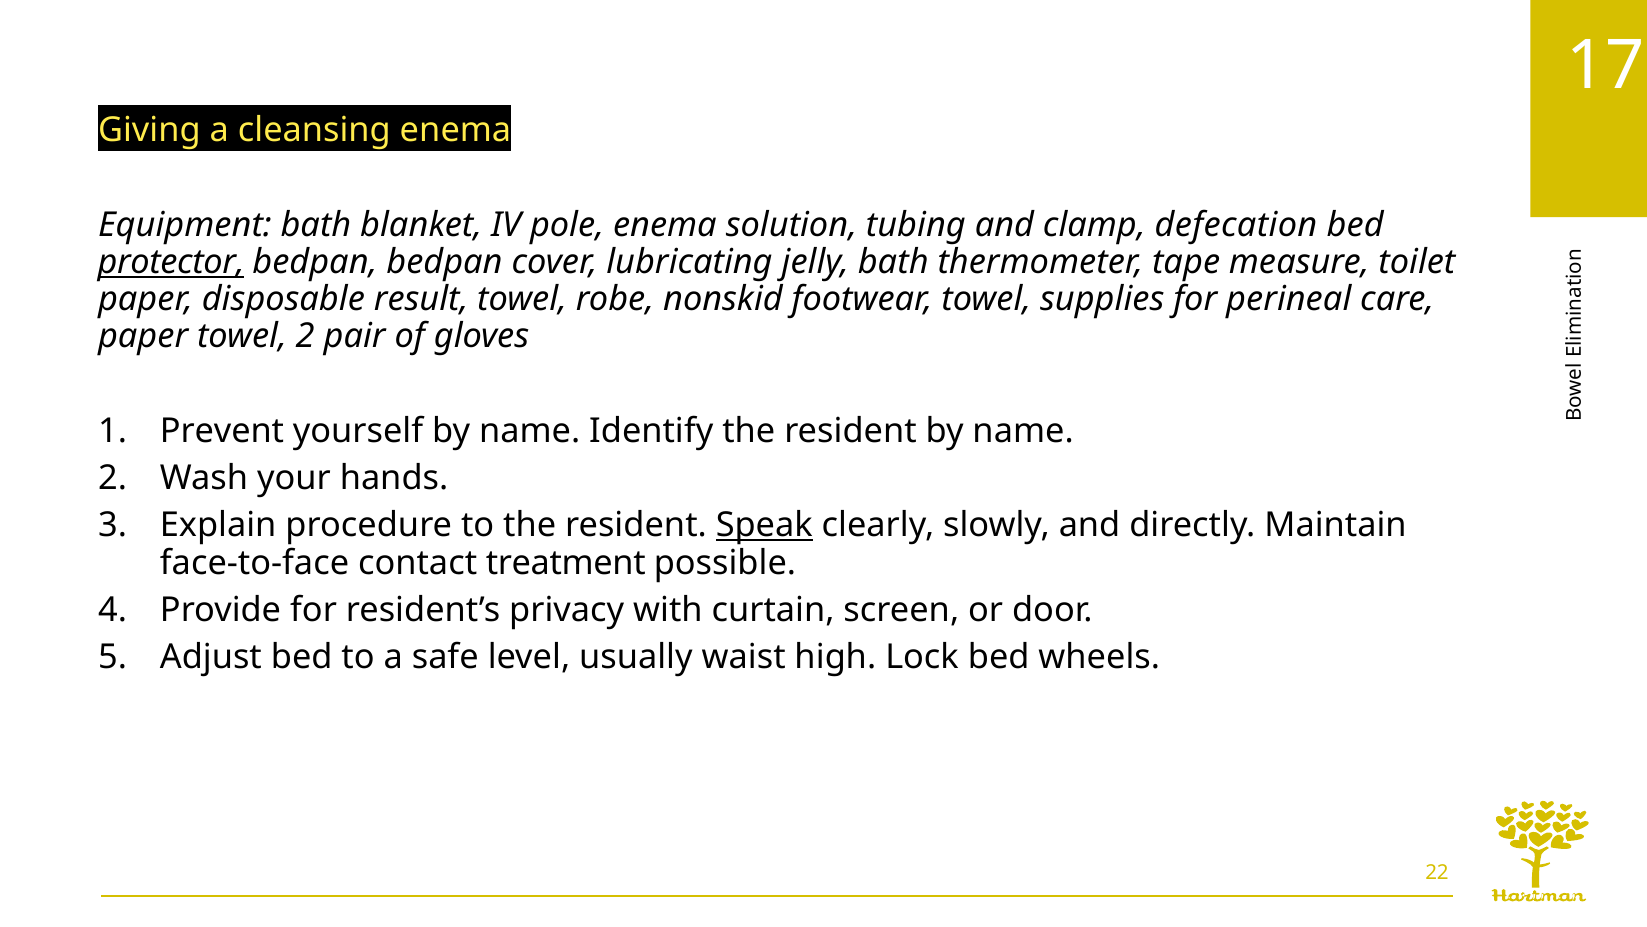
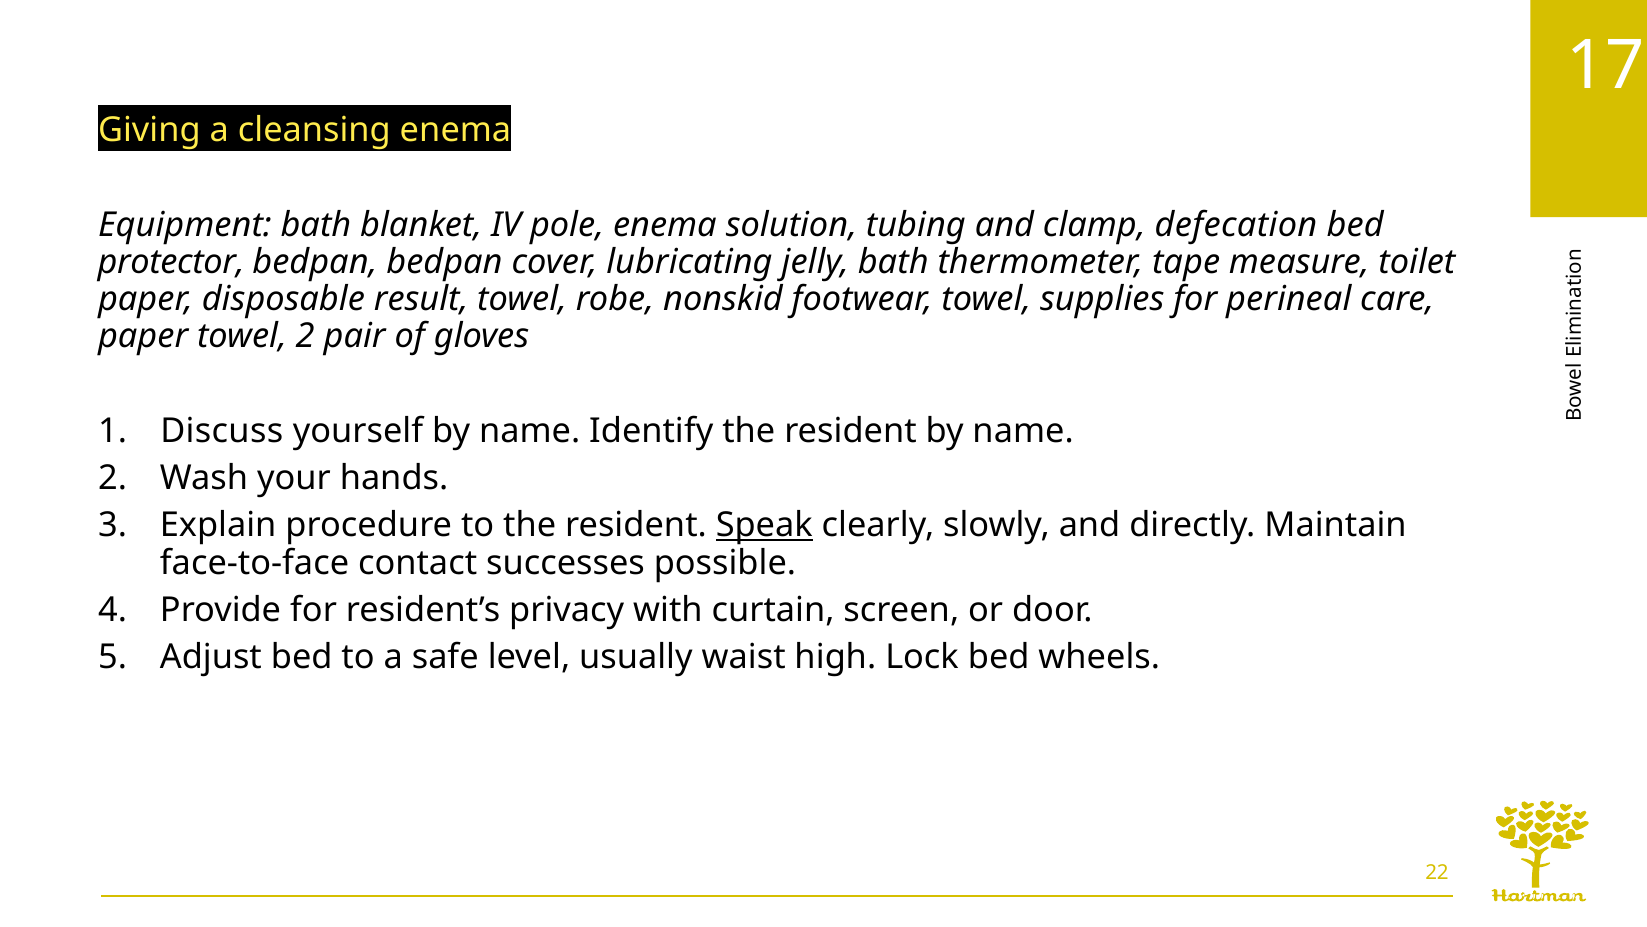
protector underline: present -> none
Prevent: Prevent -> Discuss
treatment: treatment -> successes
